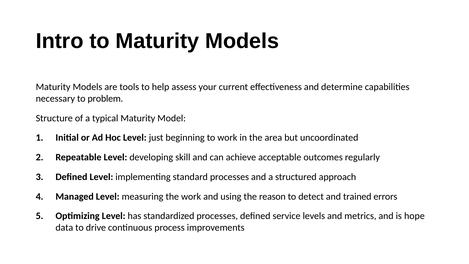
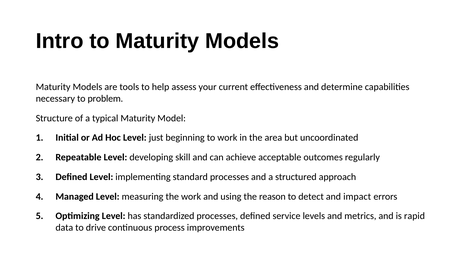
trained: trained -> impact
hope: hope -> rapid
